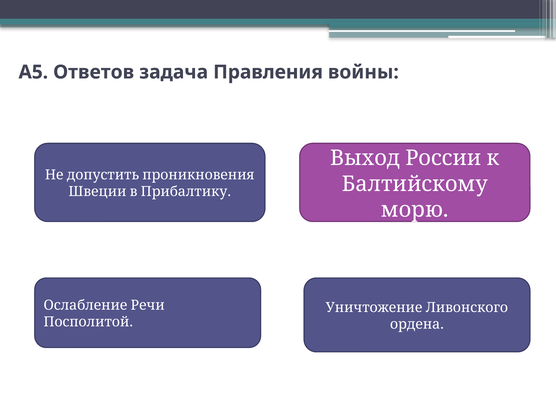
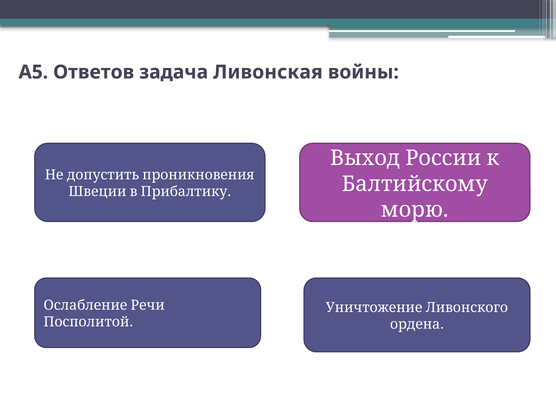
Правления: Правления -> Ливонская
